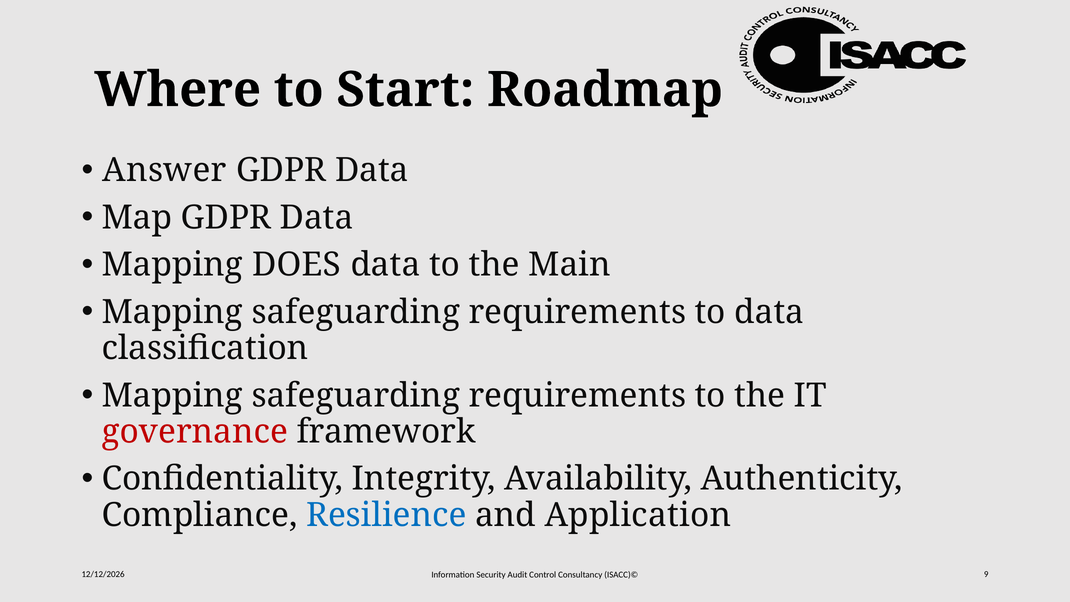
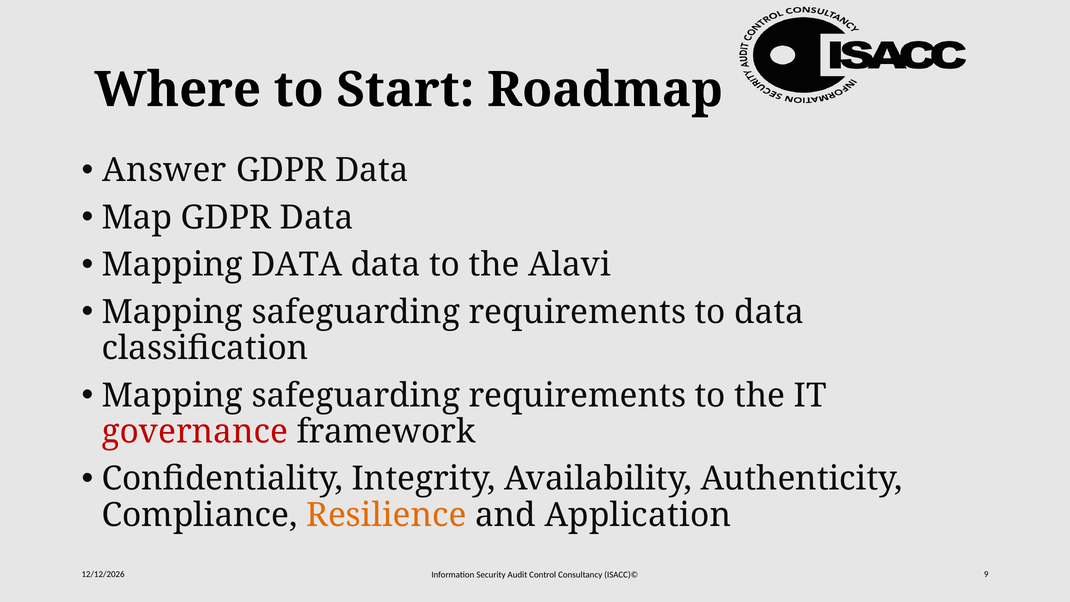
Mapping DOES: DOES -> DATA
Main: Main -> Alavi
Resilience colour: blue -> orange
